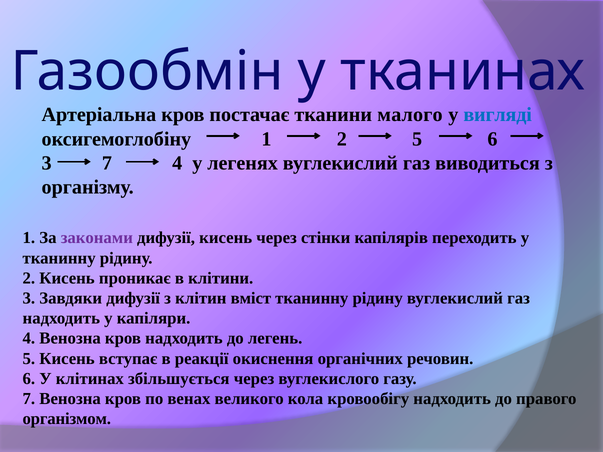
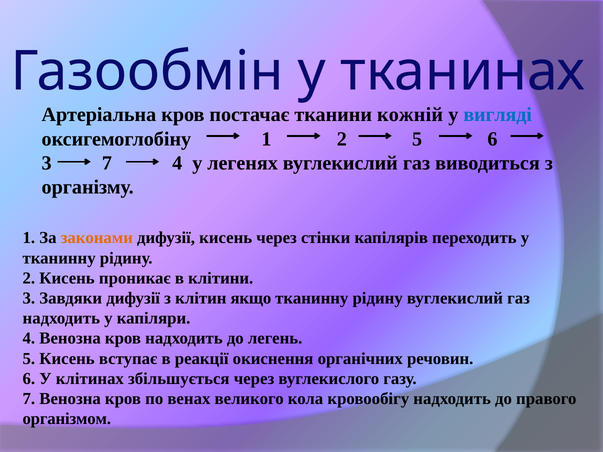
малого: малого -> кожній
законами colour: purple -> orange
вміст: вміст -> якщо
